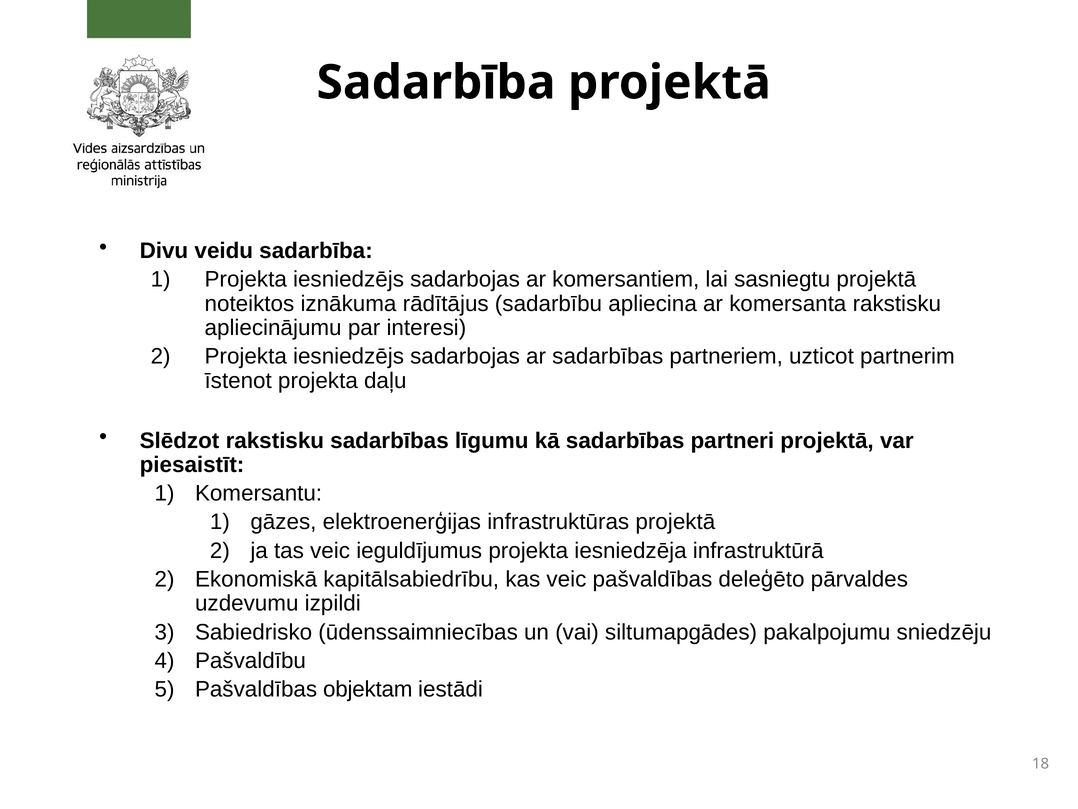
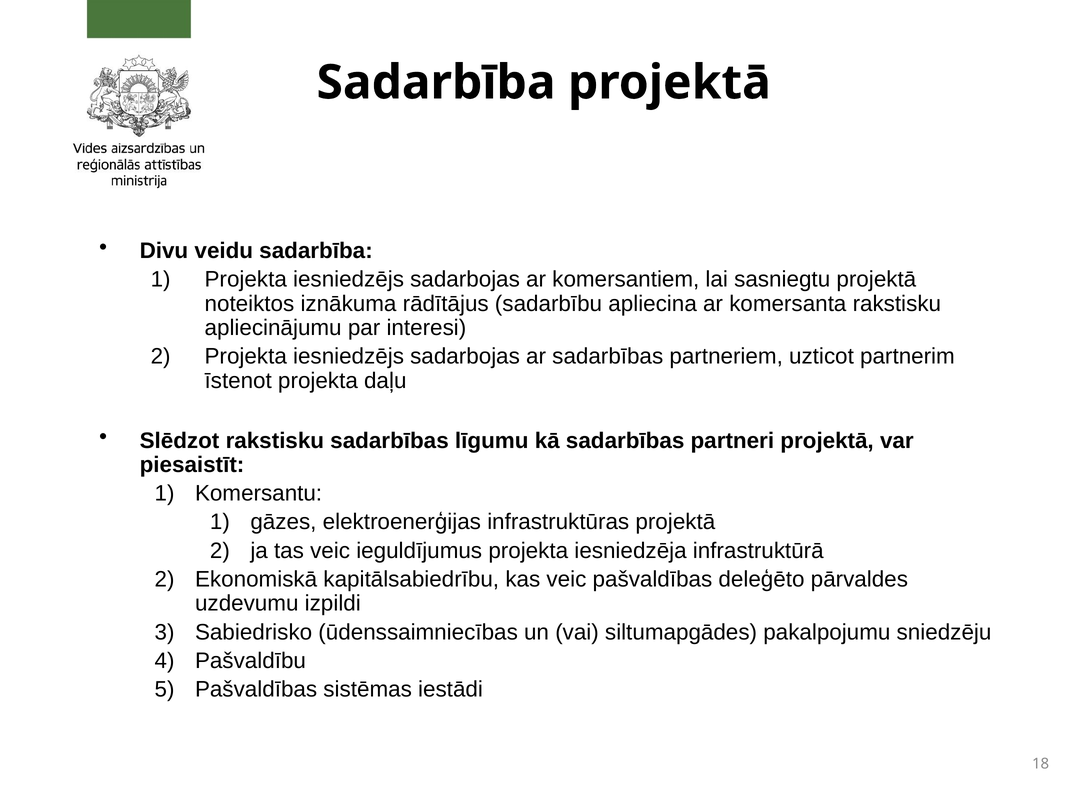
objektam: objektam -> sistēmas
